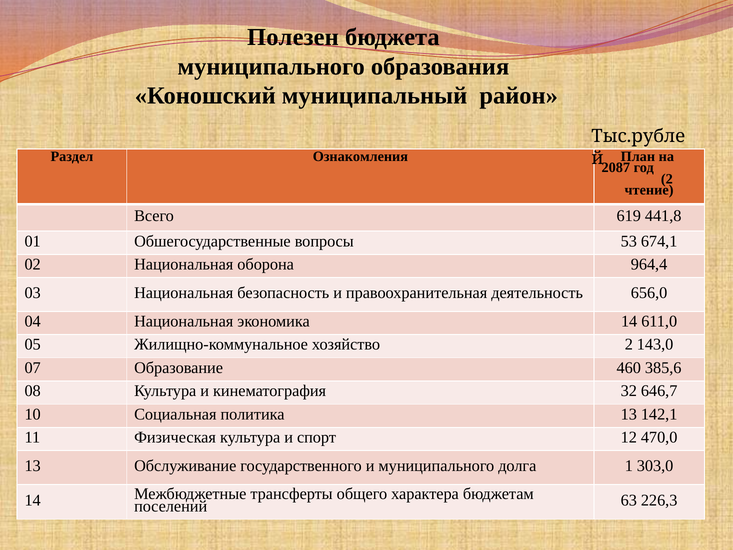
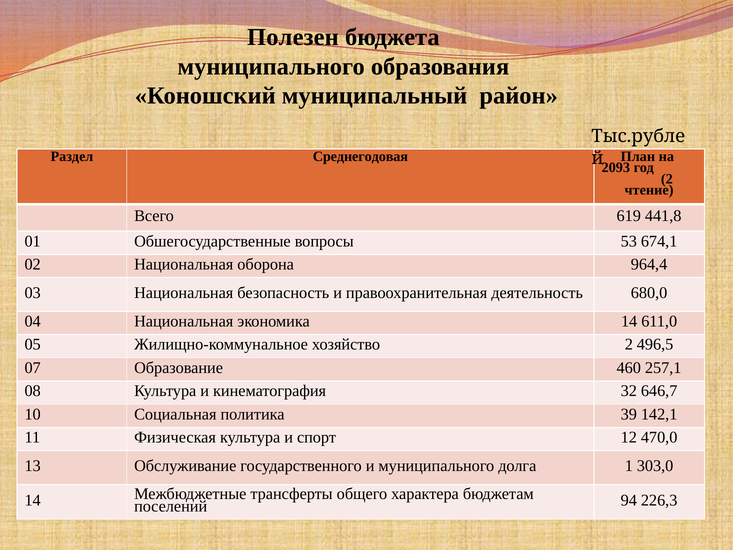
Ознакомления: Ознакомления -> Среднегодовая
2087: 2087 -> 2093
656,0: 656,0 -> 680,0
143,0: 143,0 -> 496,5
385,6: 385,6 -> 257,1
политика 13: 13 -> 39
63: 63 -> 94
